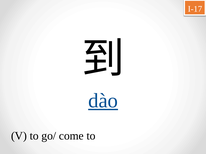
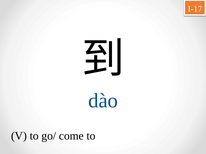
dào underline: present -> none
